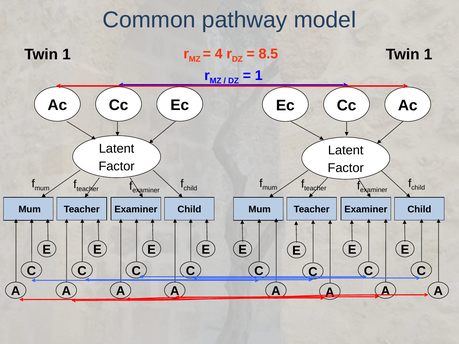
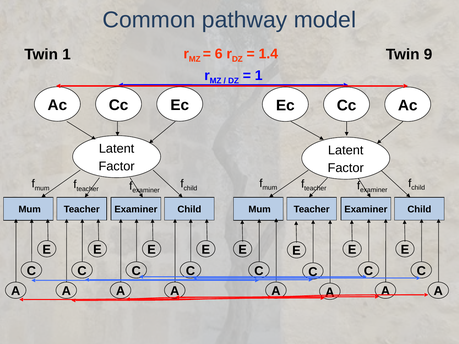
4: 4 -> 6
8.5: 8.5 -> 1.4
1 at (428, 54): 1 -> 9
